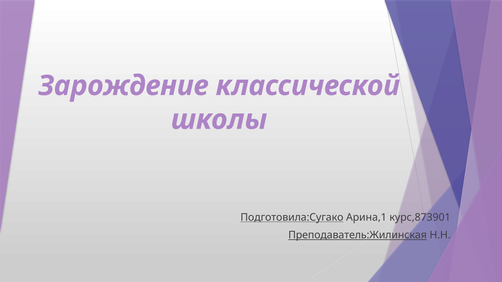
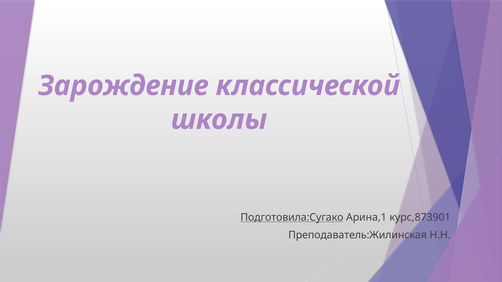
Преподаватель:Жилинская underline: present -> none
